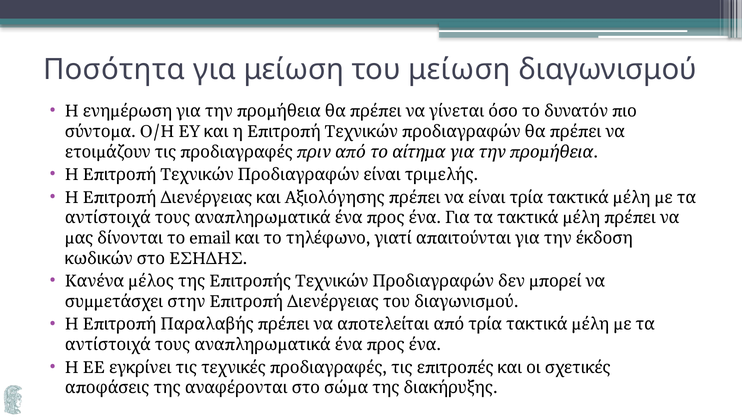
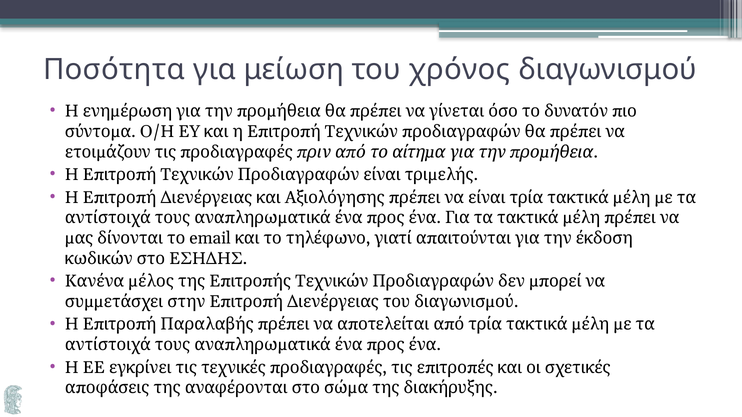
του μείωση: μείωση -> χρόνος
